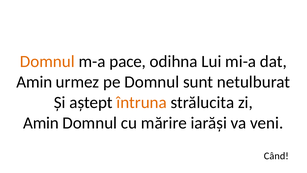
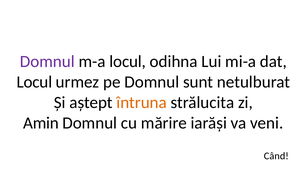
Domnul at (47, 61) colour: orange -> purple
m-a pace: pace -> locul
Amin at (34, 82): Amin -> Locul
